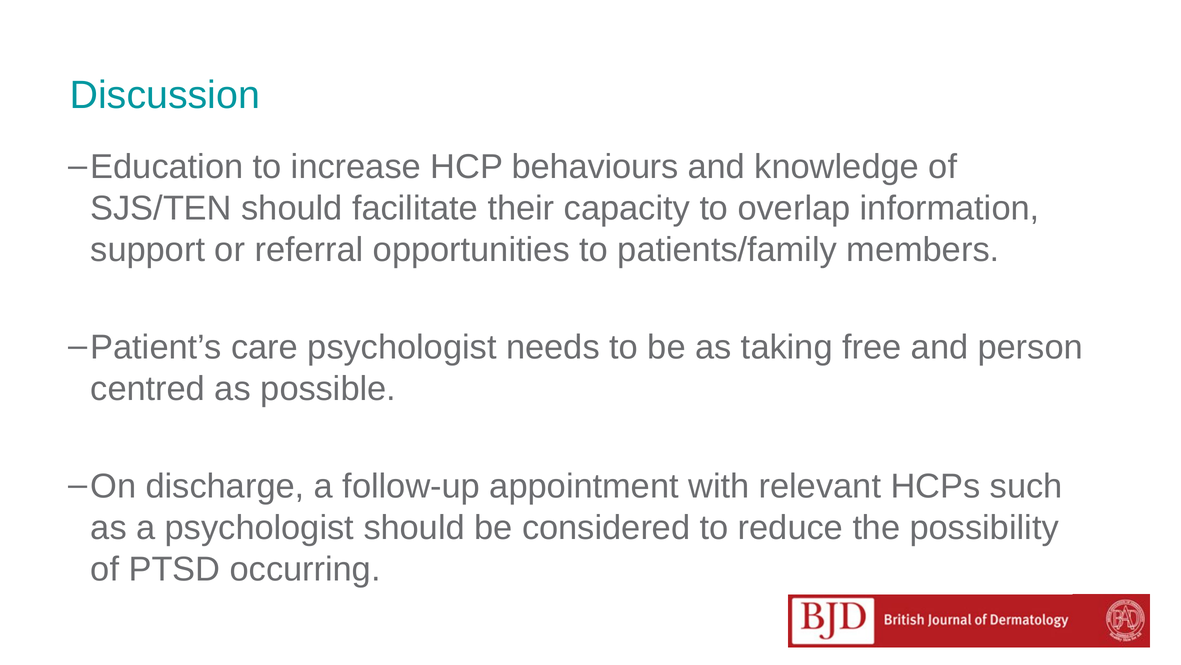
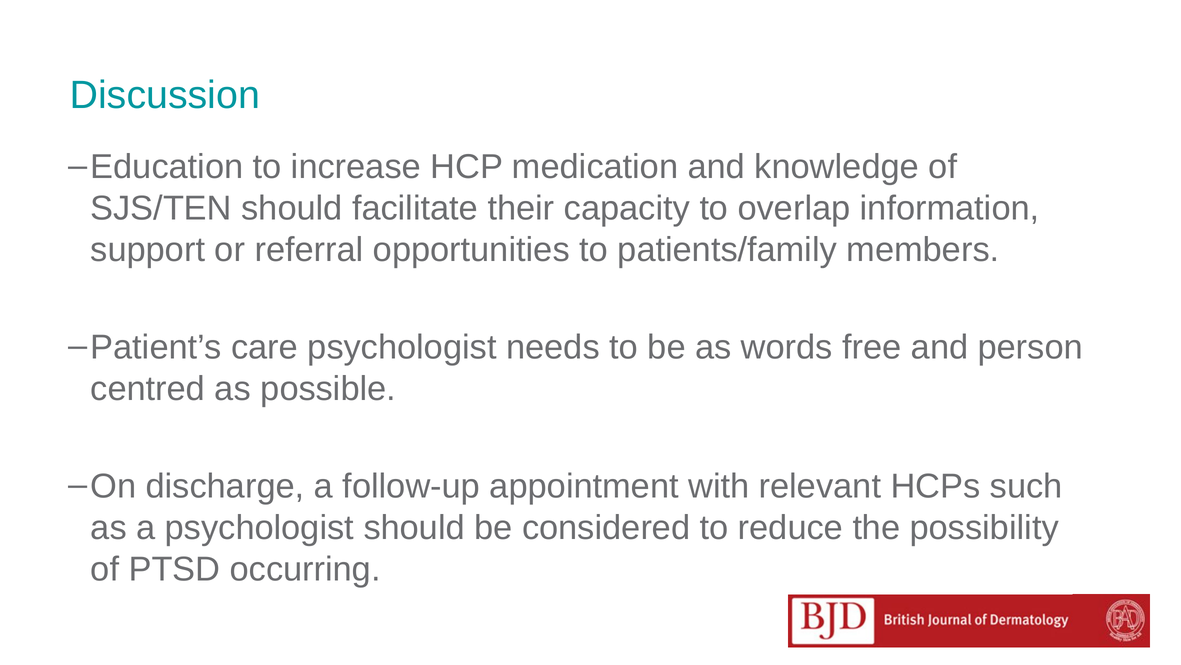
behaviours: behaviours -> medication
taking: taking -> words
